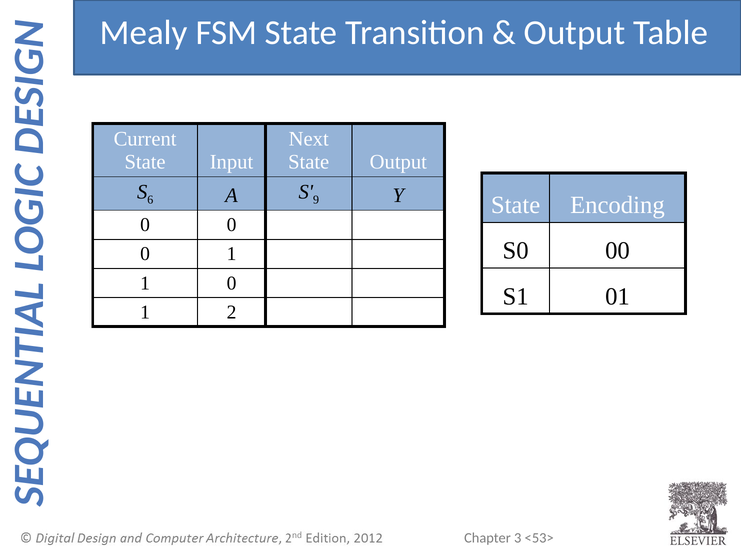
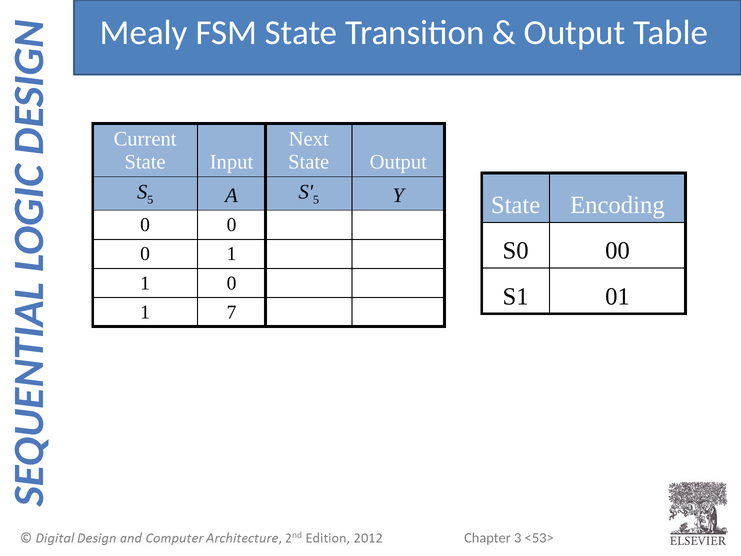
6 at (150, 200): 6 -> 5
9 at (316, 200): 9 -> 5
2: 2 -> 7
